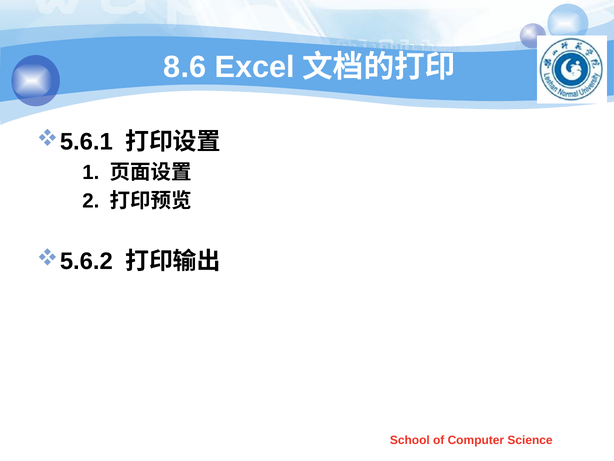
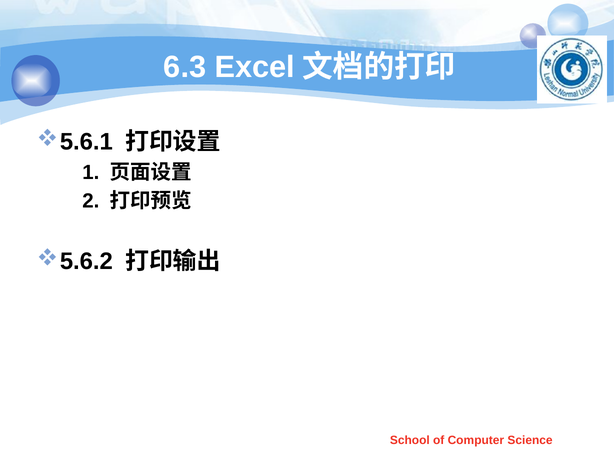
8.6: 8.6 -> 6.3
